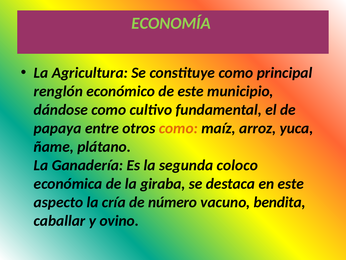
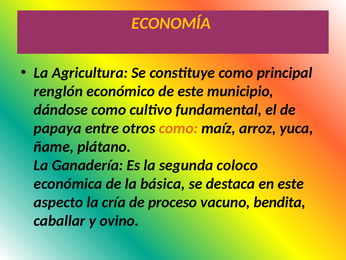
ECONOMÍA colour: light green -> yellow
giraba: giraba -> básica
número: número -> proceso
